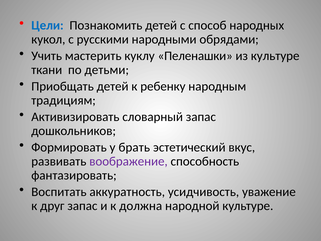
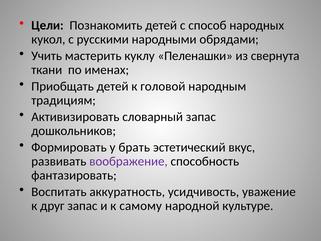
Цели colour: blue -> black
из культуре: культуре -> свернута
детьми: детьми -> именах
ребенку: ребенку -> головой
должна: должна -> самому
